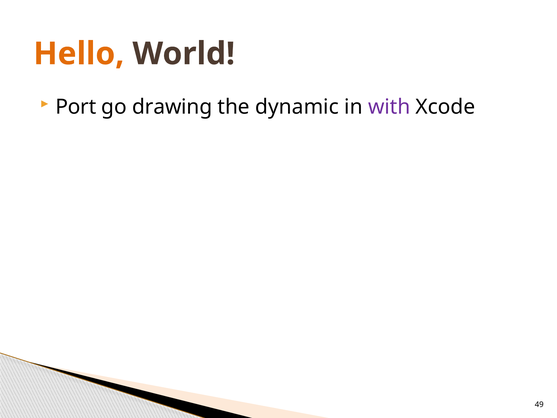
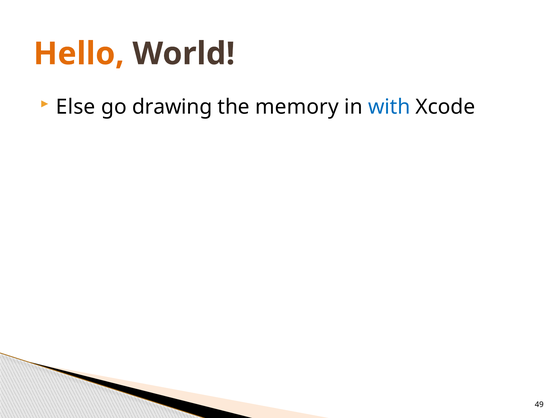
Port: Port -> Else
dynamic: dynamic -> memory
with colour: purple -> blue
